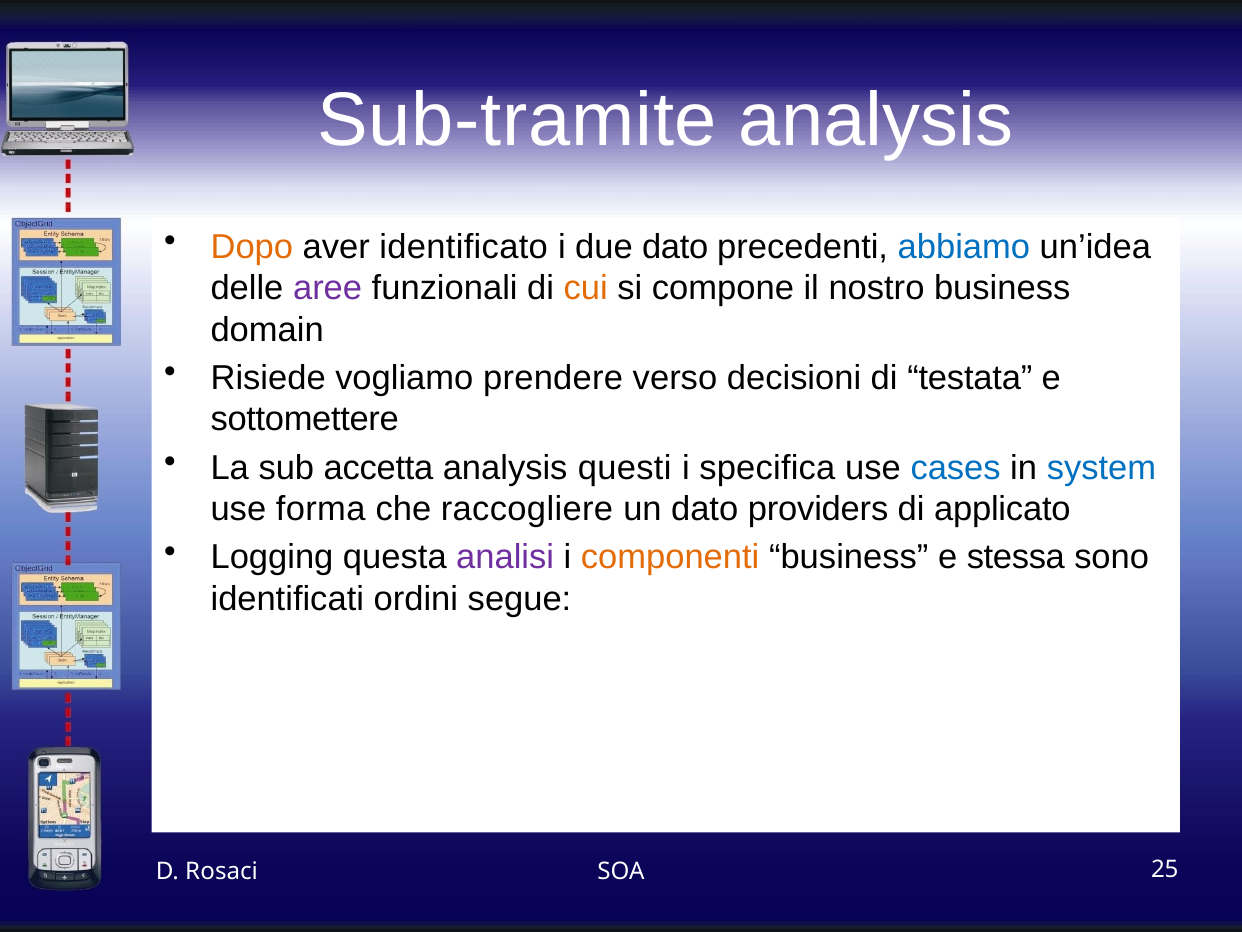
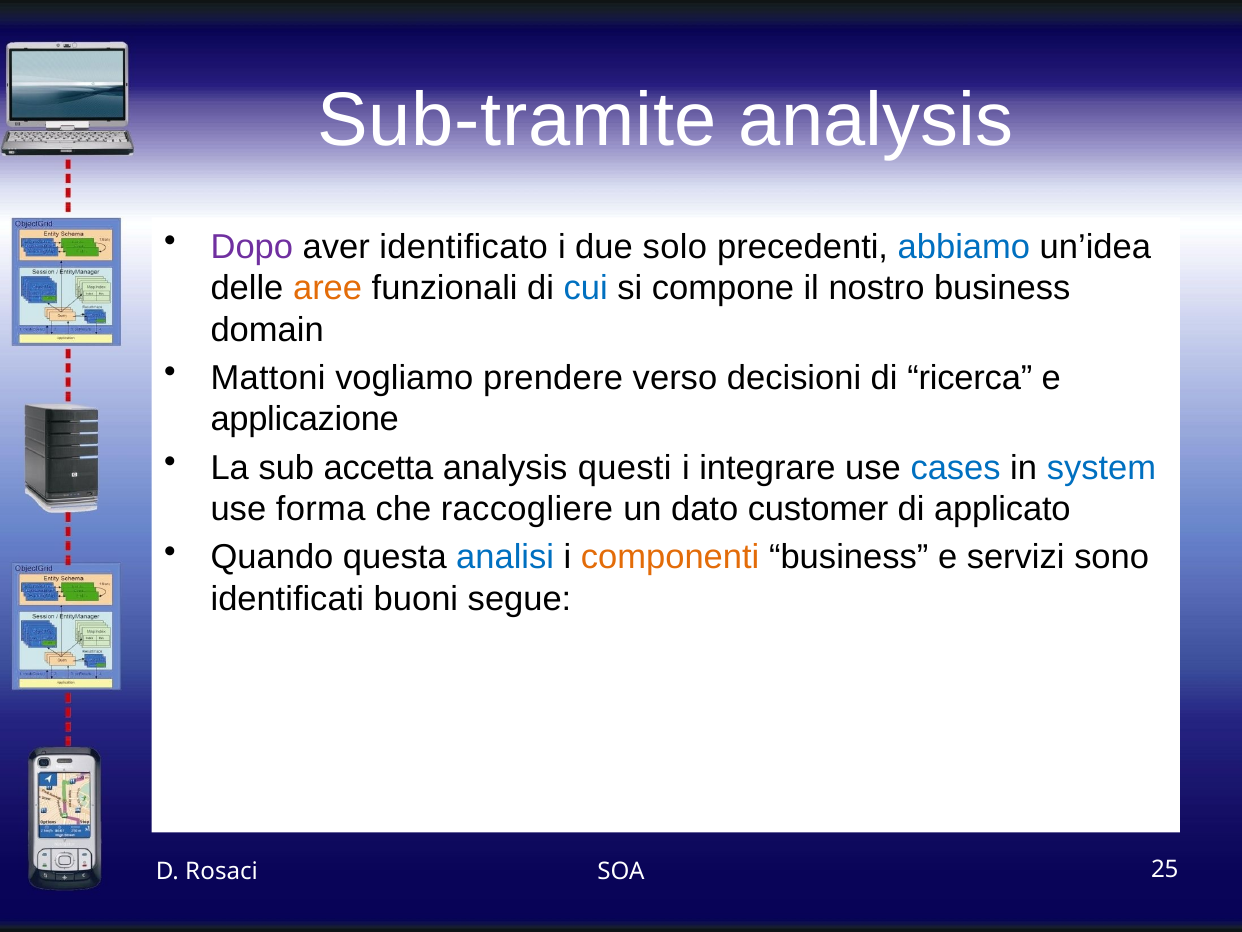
Dopo colour: orange -> purple
due dato: dato -> solo
aree colour: purple -> orange
cui colour: orange -> blue
Risiede: Risiede -> Mattoni
testata: testata -> ricerca
sottomettere: sottomettere -> applicazione
specifica: specifica -> integrare
providers: providers -> customer
Logging: Logging -> Quando
analisi colour: purple -> blue
stessa: stessa -> servizi
ordini: ordini -> buoni
